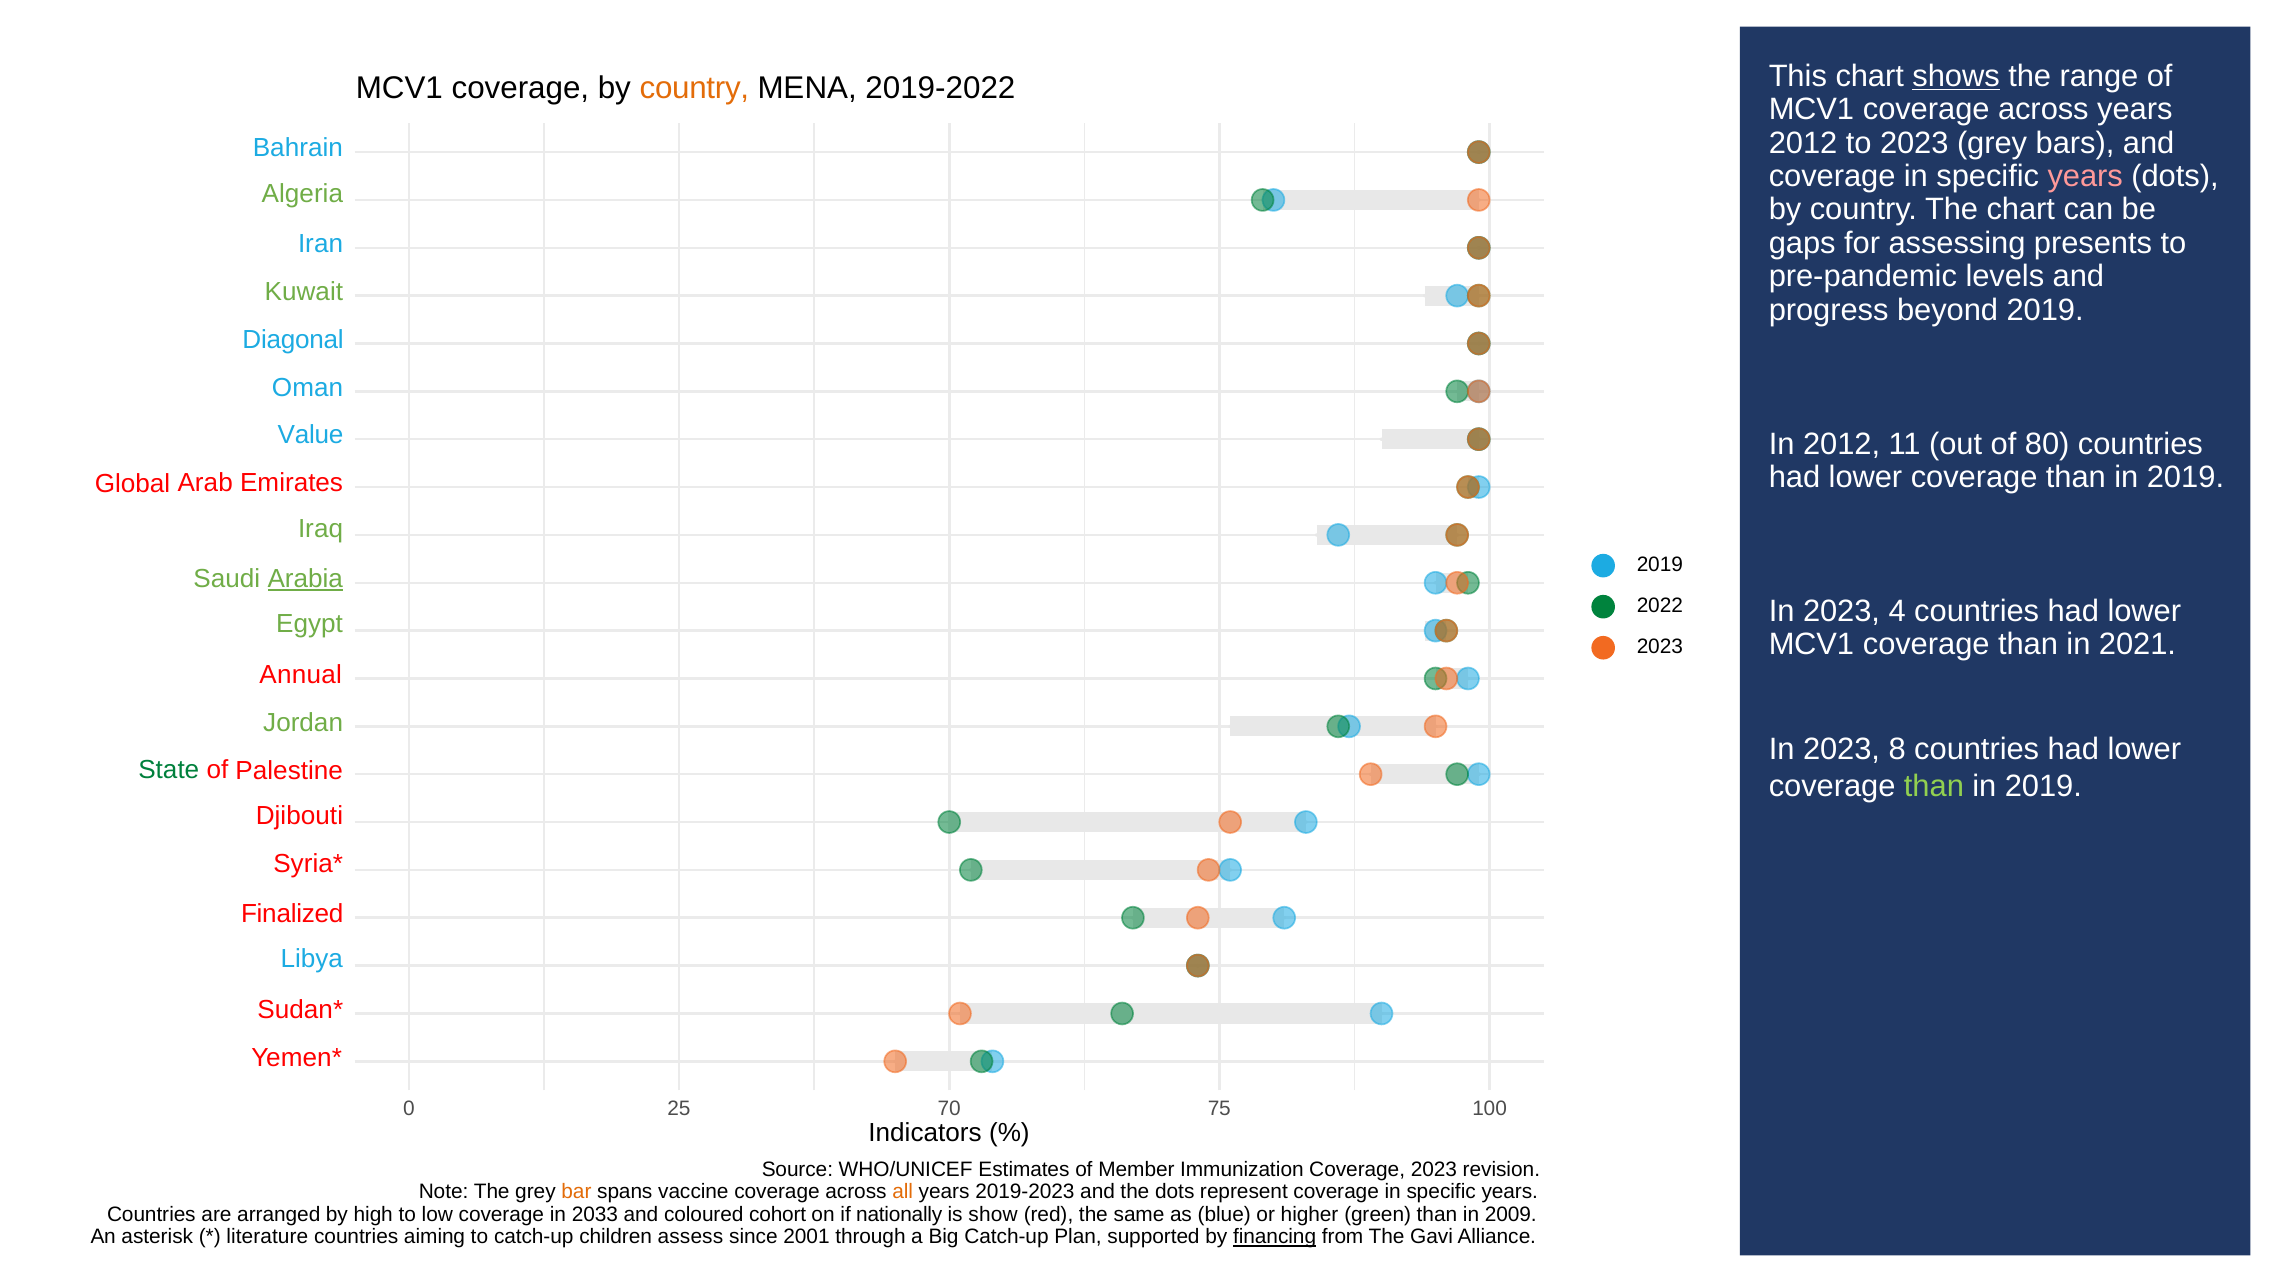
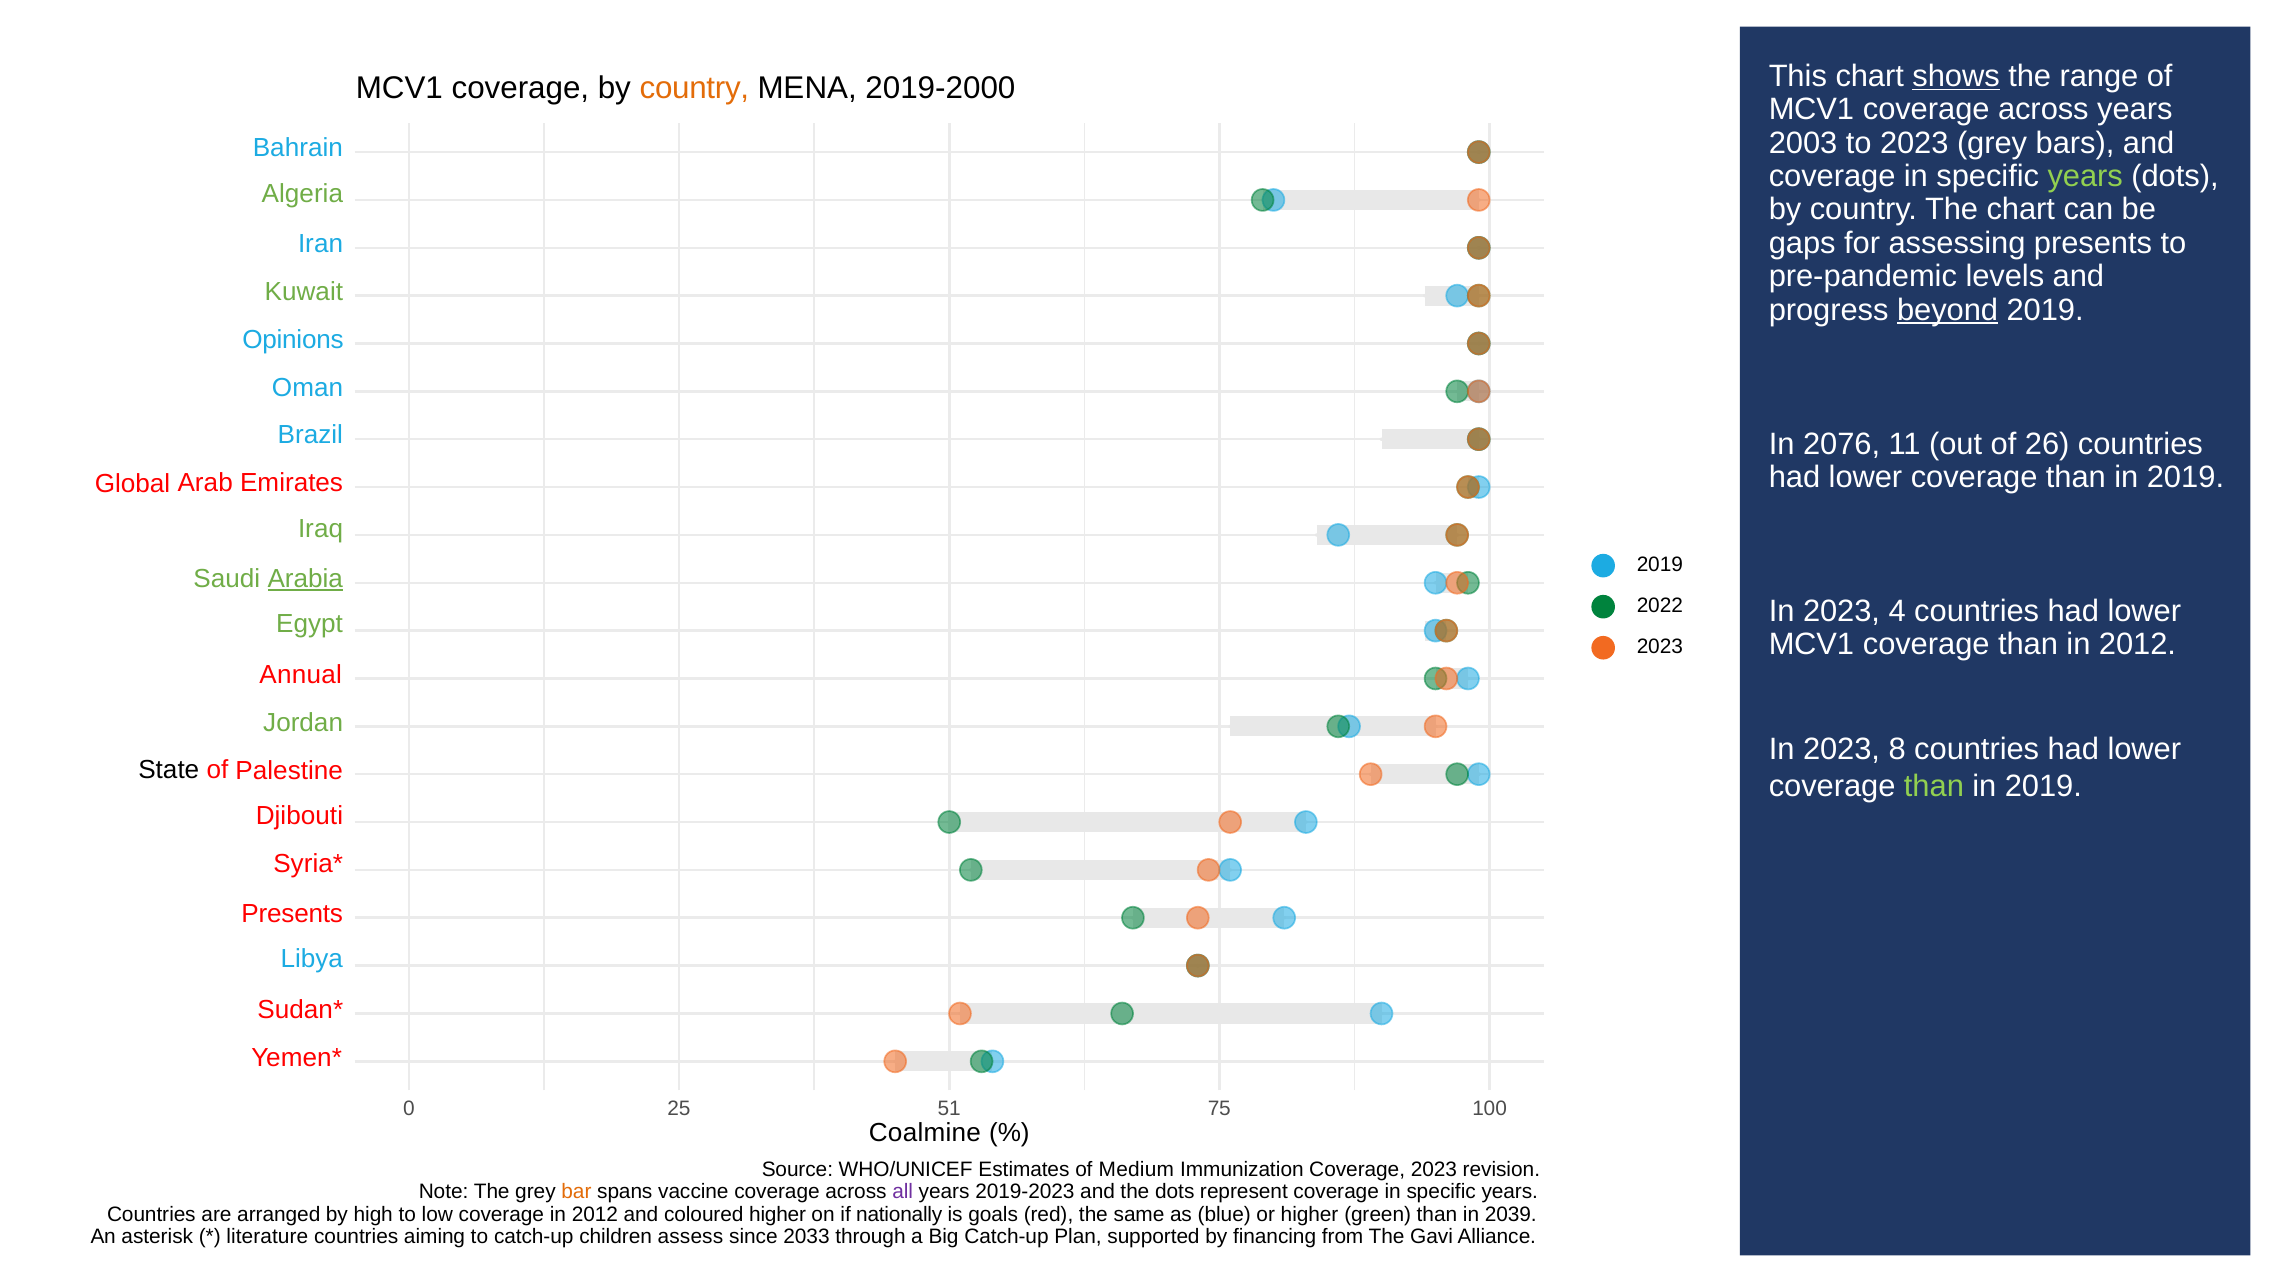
2019-2022: 2019-2022 -> 2019-2000
2012 at (1803, 143): 2012 -> 2003
years at (2085, 176) colour: pink -> light green
beyond underline: none -> present
Diagonal: Diagonal -> Opinions
Value: Value -> Brazil
In 2012: 2012 -> 2076
80: 80 -> 26
than in 2021: 2021 -> 2012
State colour: green -> black
Finalized at (292, 914): Finalized -> Presents
70: 70 -> 51
Indicators: Indicators -> Coalmine
Member: Member -> Medium
all colour: orange -> purple
coverage in 2033: 2033 -> 2012
coloured cohort: cohort -> higher
show: show -> goals
2009: 2009 -> 2039
2001: 2001 -> 2033
financing underline: present -> none
